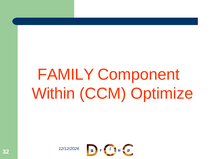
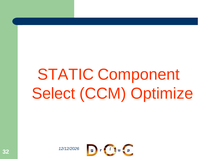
FAMILY: FAMILY -> STATIC
Within: Within -> Select
